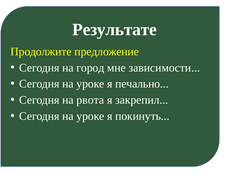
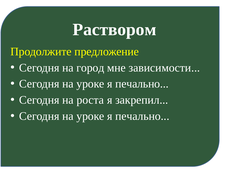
Результате: Результате -> Раствором
рвота: рвота -> роста
покинуть at (142, 116): покинуть -> печально
